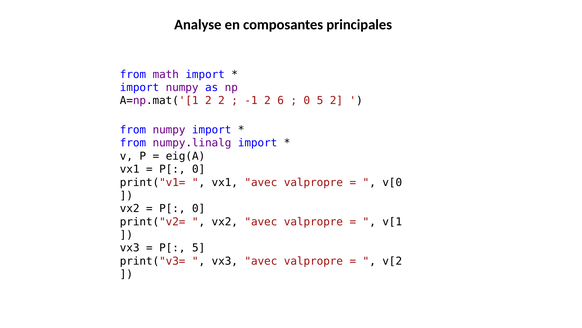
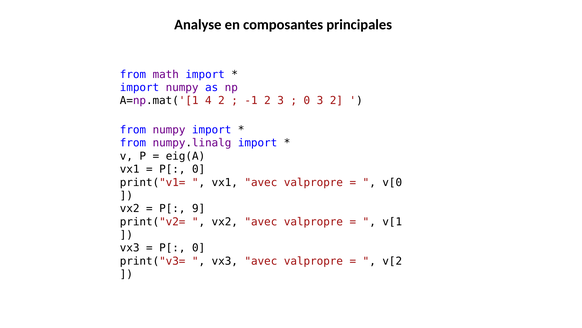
A=np.mat('[1 2: 2 -> 4
2 6: 6 -> 3
0 5: 5 -> 3
0 at (199, 208): 0 -> 9
5 at (199, 248): 5 -> 0
